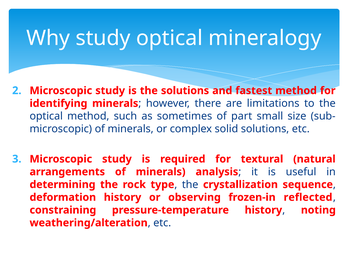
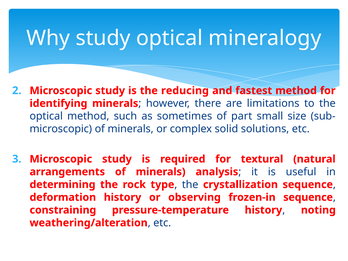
the solutions: solutions -> reducing
frozen-in reflected: reflected -> sequence
